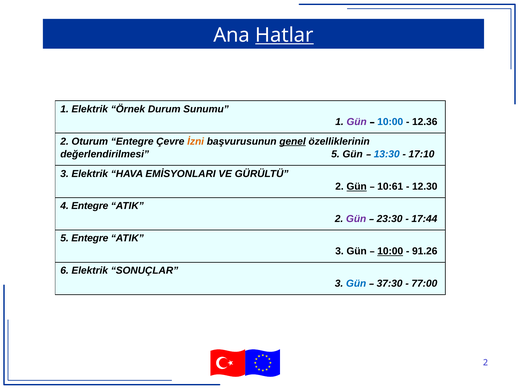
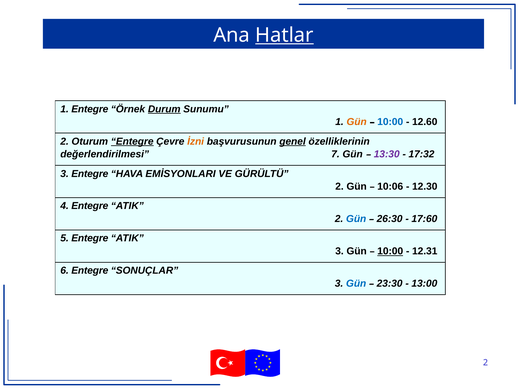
1 Elektrik: Elektrik -> Entegre
Durum underline: none -> present
Gün at (357, 122) colour: purple -> orange
12.36: 12.36 -> 12.60
Entegre at (132, 141) underline: none -> present
değerlendirilmesi 5: 5 -> 7
13:30 colour: blue -> purple
17:10: 17:10 -> 17:32
3 Elektrik: Elektrik -> Entegre
Gün at (357, 187) underline: present -> none
10:61: 10:61 -> 10:06
Gün at (356, 219) colour: purple -> blue
23:30: 23:30 -> 26:30
17:44: 17:44 -> 17:60
91.26: 91.26 -> 12.31
6 Elektrik: Elektrik -> Entegre
37:30: 37:30 -> 23:30
77:00: 77:00 -> 13:00
